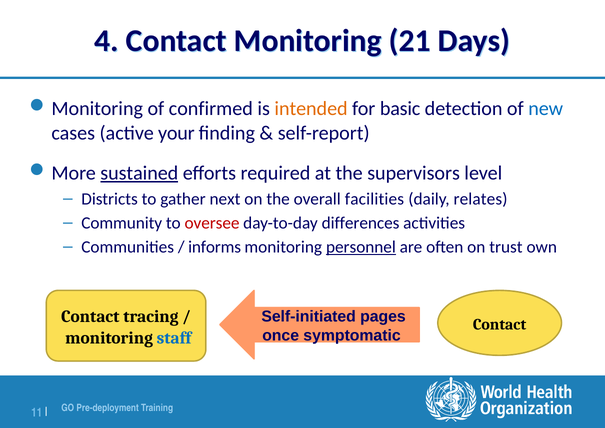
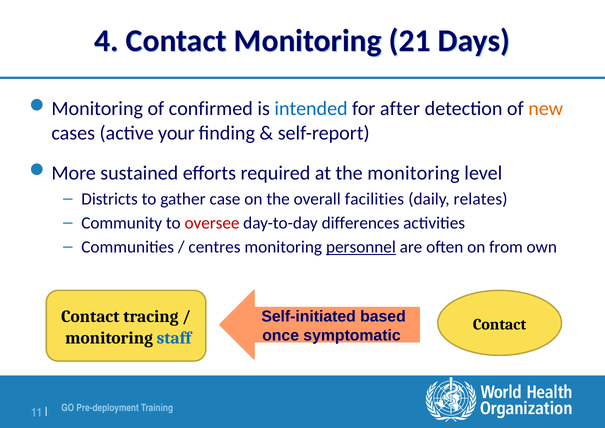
intended colour: orange -> blue
basic: basic -> after
new colour: blue -> orange
sustained underline: present -> none
the supervisors: supervisors -> monitoring
next: next -> case
informs: informs -> centres
trust: trust -> from
pages: pages -> based
